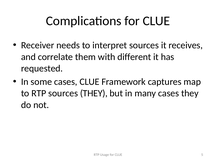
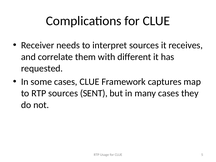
sources THEY: THEY -> SENT
